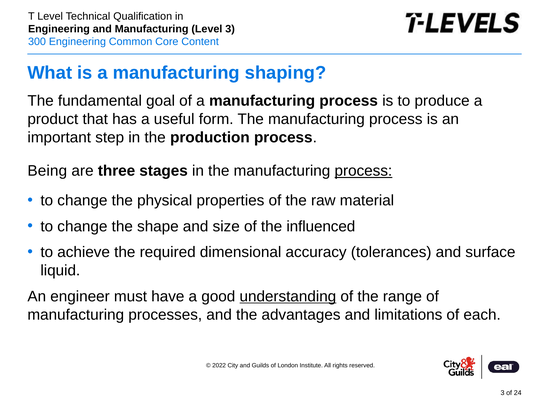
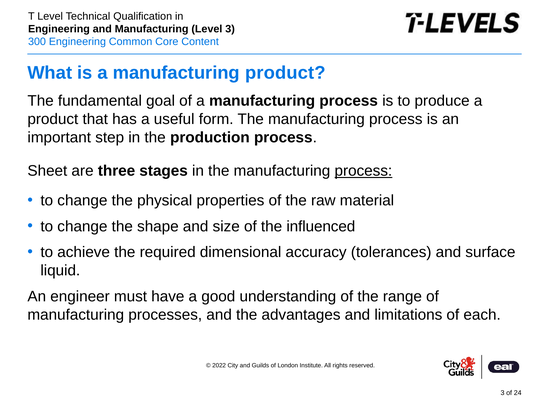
manufacturing shaping: shaping -> product
Being: Being -> Sheet
understanding underline: present -> none
